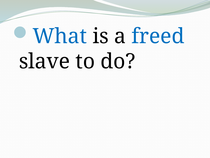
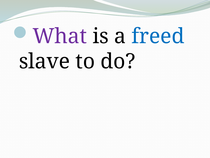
What colour: blue -> purple
